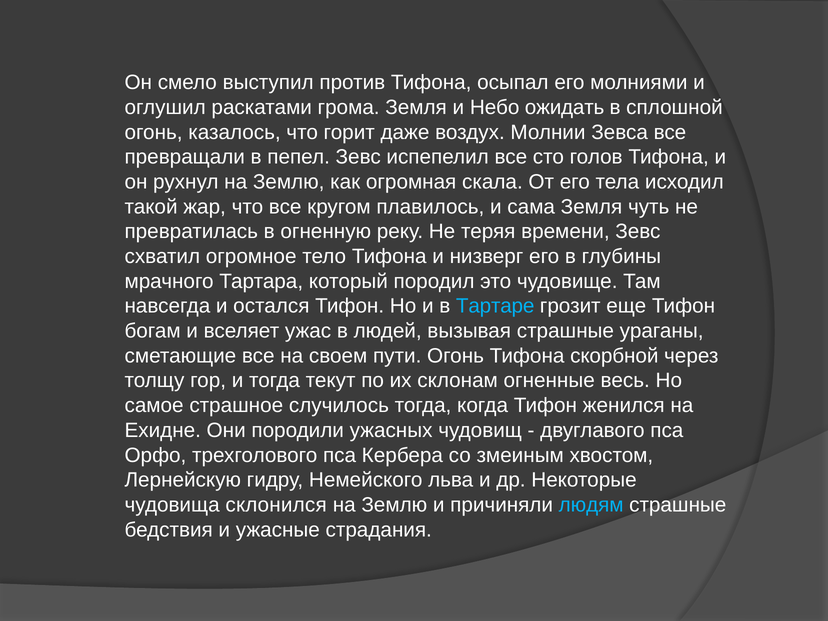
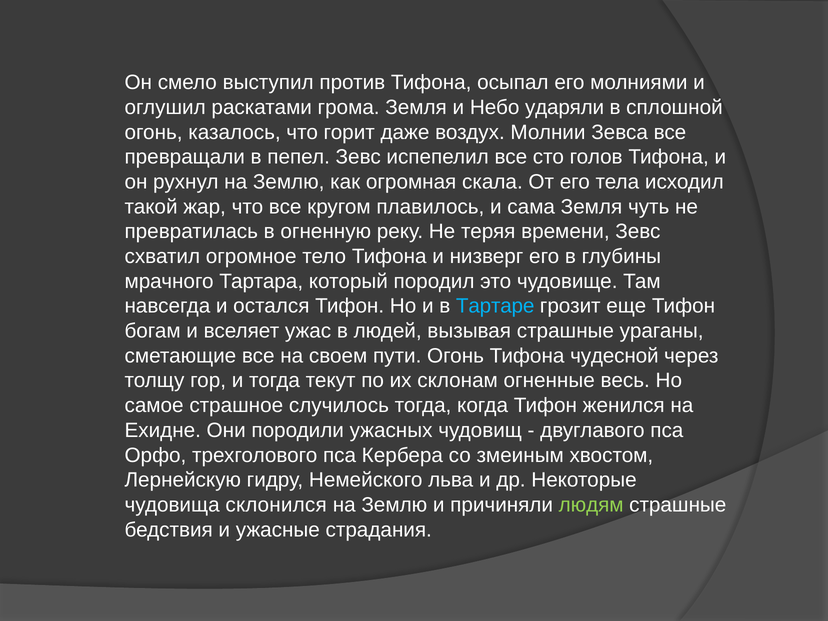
ожидать: ожидать -> ударяли
скорбной: скорбной -> чудесной
людям colour: light blue -> light green
